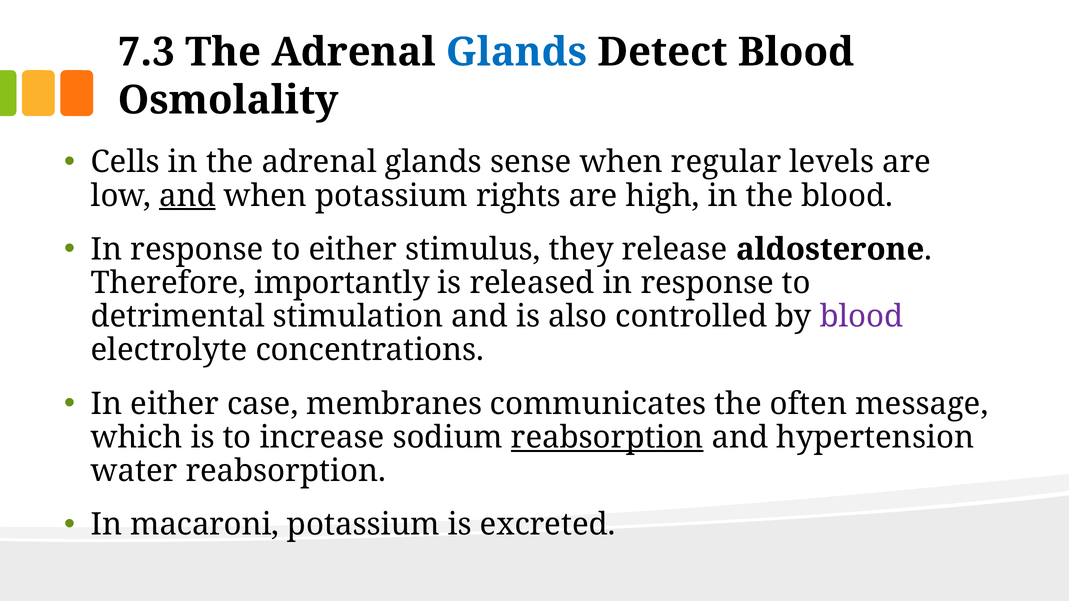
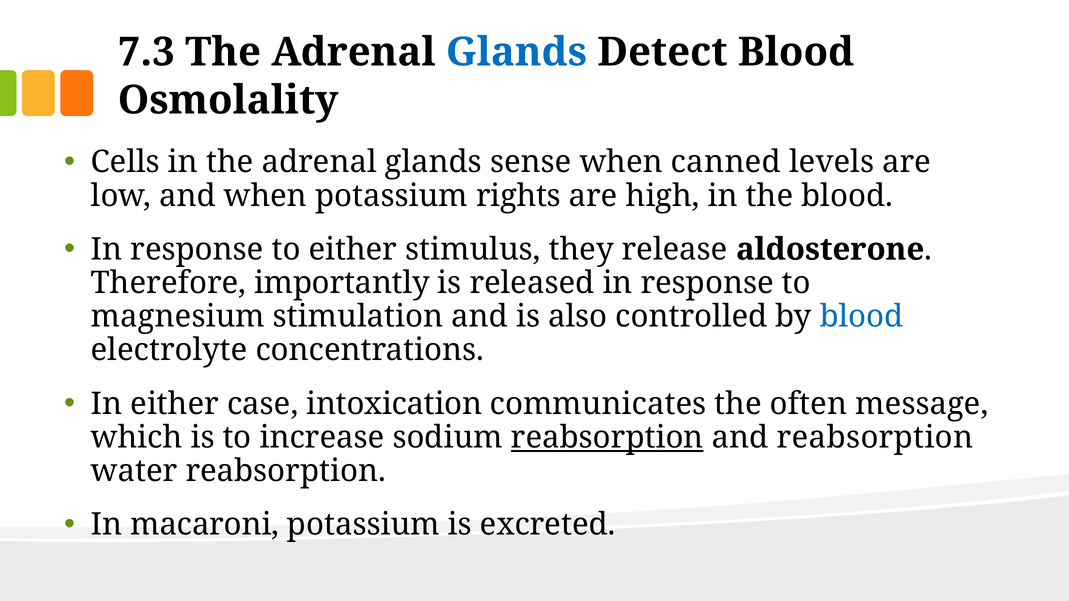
regular: regular -> canned
and at (187, 196) underline: present -> none
detrimental: detrimental -> magnesium
blood at (862, 317) colour: purple -> blue
membranes: membranes -> intoxication
and hypertension: hypertension -> reabsorption
